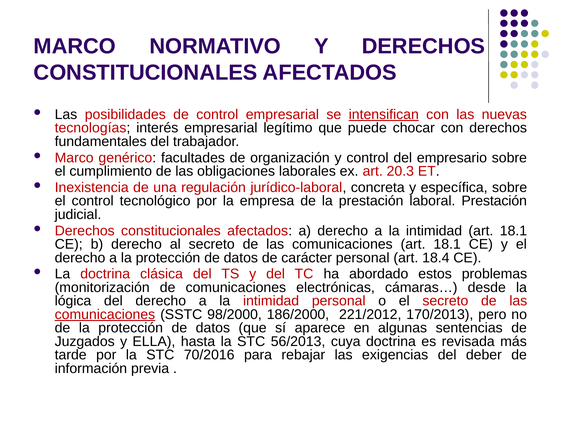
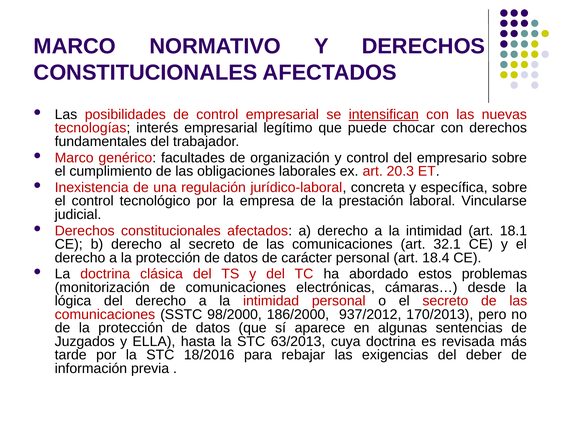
laboral Prestación: Prestación -> Vincularse
comunicaciones art 18.1: 18.1 -> 32.1
comunicaciones at (105, 314) underline: present -> none
221/2012: 221/2012 -> 937/2012
56/2013: 56/2013 -> 63/2013
70/2016: 70/2016 -> 18/2016
